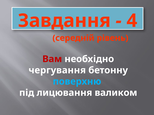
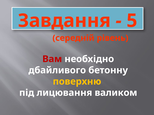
4: 4 -> 5
чергування: чергування -> дбайливого
поверхню colour: light blue -> yellow
